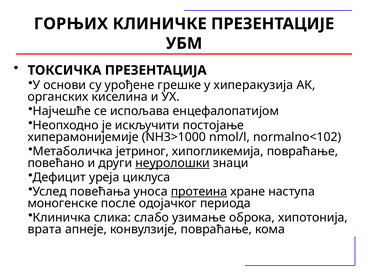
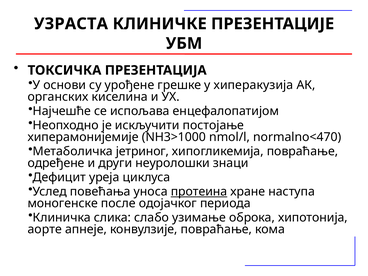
ГОРЊИХ: ГОРЊИХ -> УЗРАСТА
normalno<102: normalno<102 -> normalno<470
повећано: повећано -> одређене
неуролошки underline: present -> none
врата: врата -> аорте
